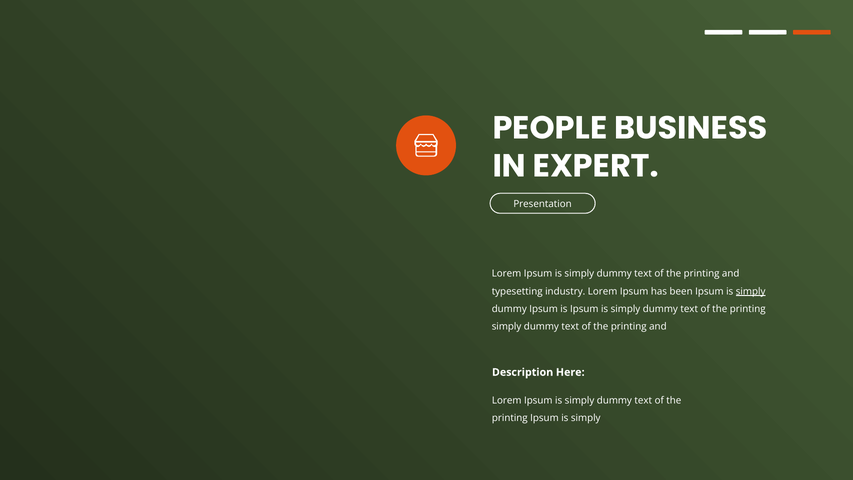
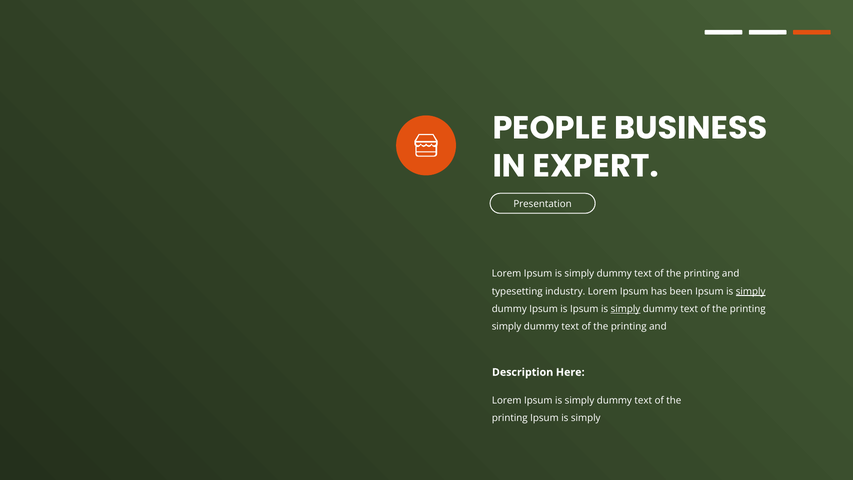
simply at (625, 309) underline: none -> present
